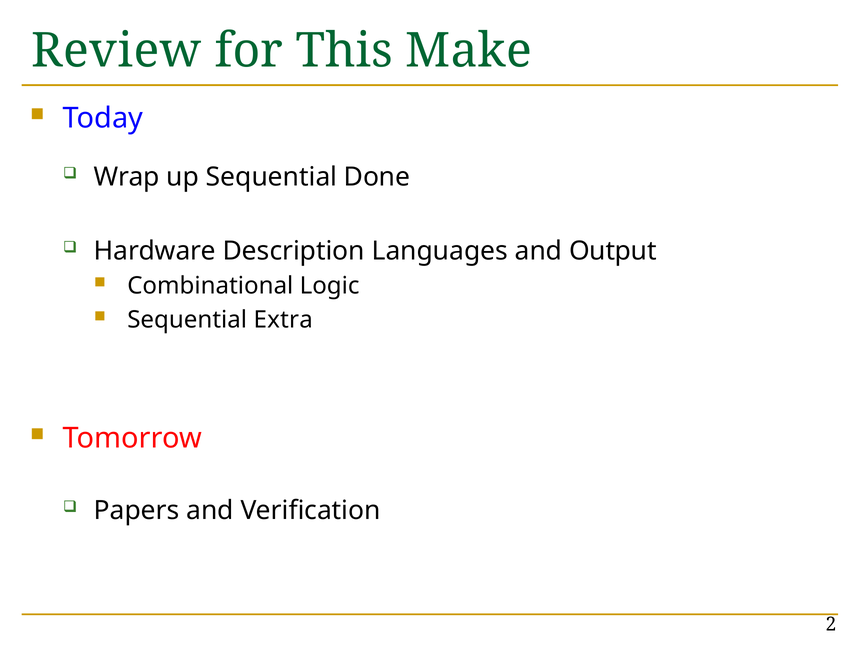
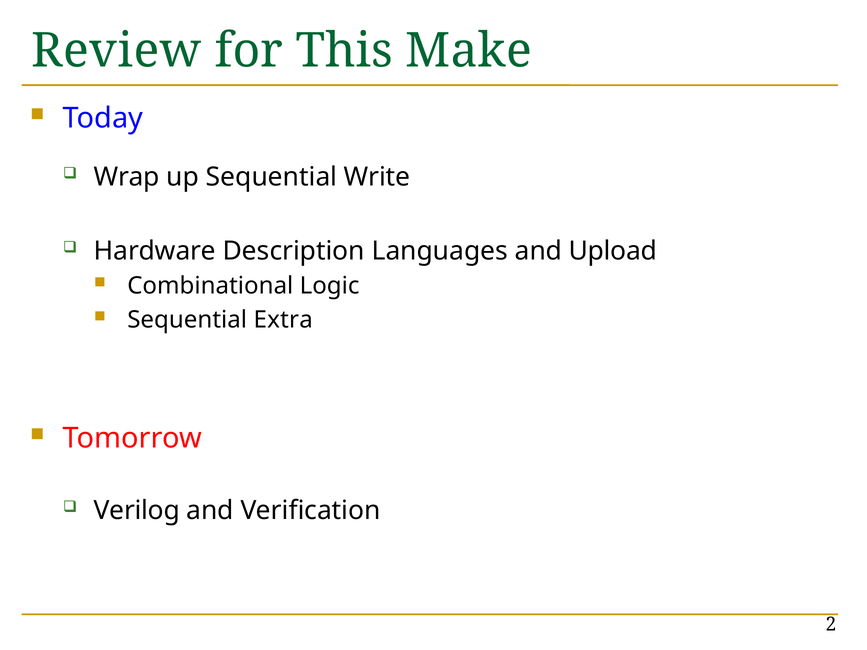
Done: Done -> Write
Output: Output -> Upload
Papers: Papers -> Verilog
